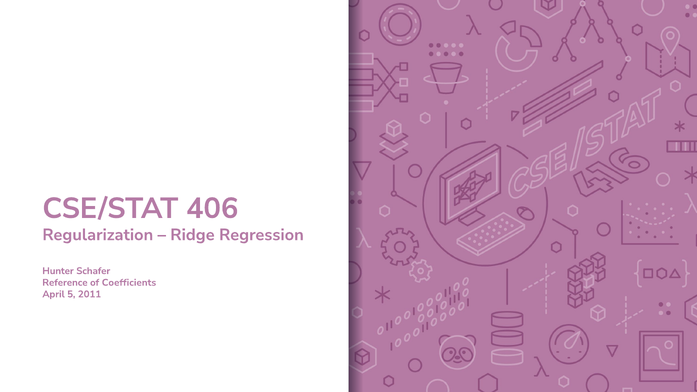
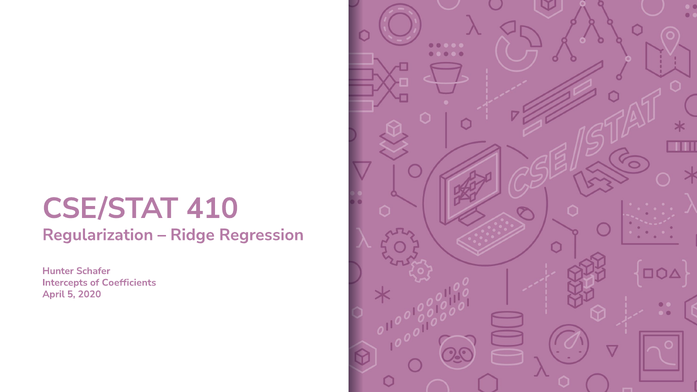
406: 406 -> 410
Reference: Reference -> Intercepts
2011: 2011 -> 2020
